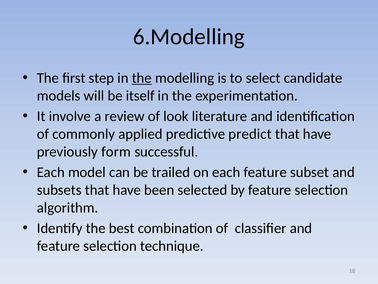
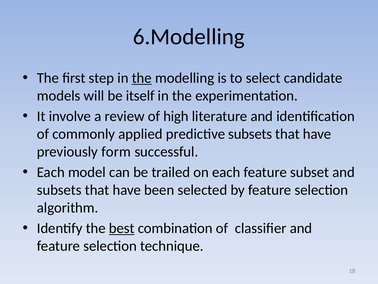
look: look -> high
predictive predict: predict -> subsets
best underline: none -> present
